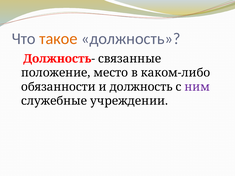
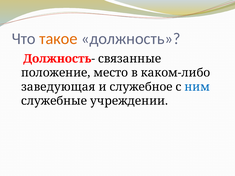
обязанности: обязанности -> заведующая
и должность: должность -> служебное
ним colour: purple -> blue
